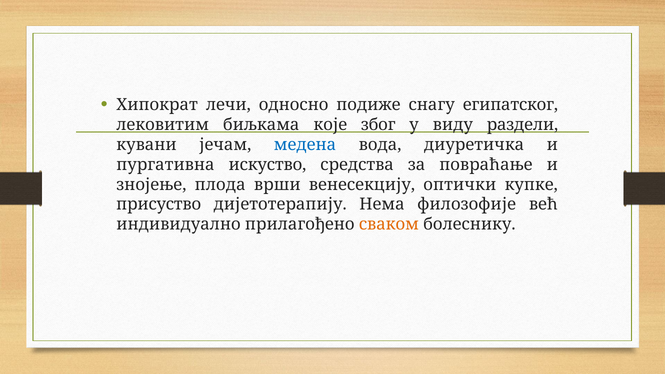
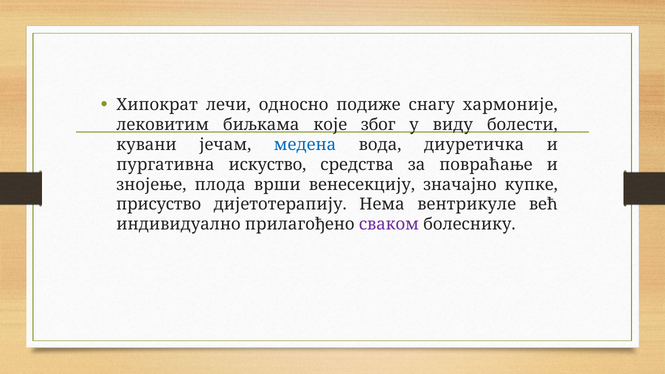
египатског: египатског -> хармоније
раздели: раздели -> болести
оптички: оптички -> значајно
филозофије: филозофије -> вентрикуле
сваком colour: orange -> purple
